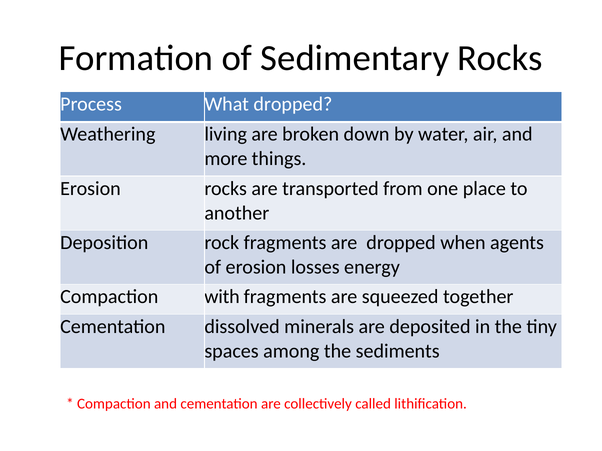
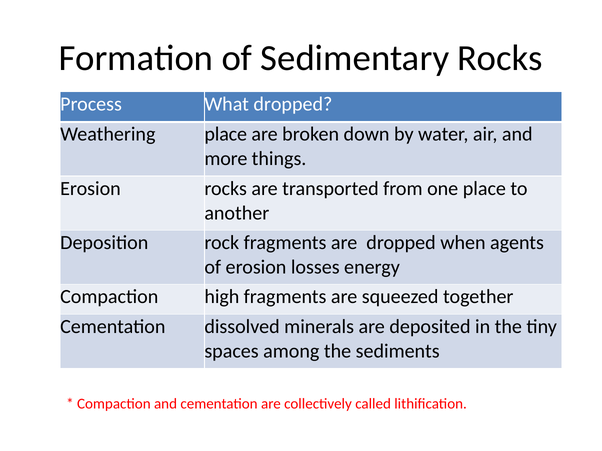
Weathering living: living -> place
with: with -> high
